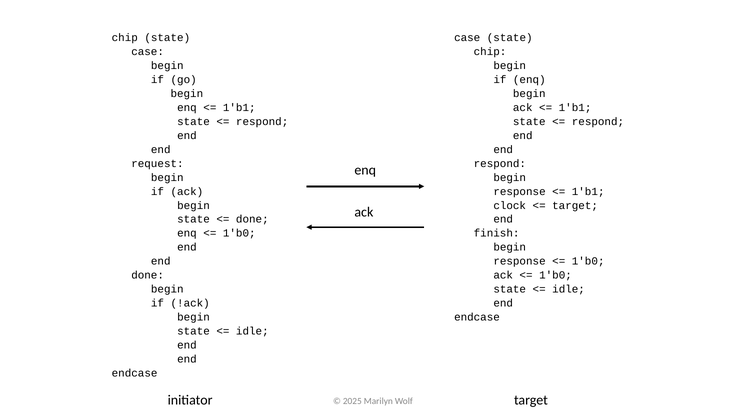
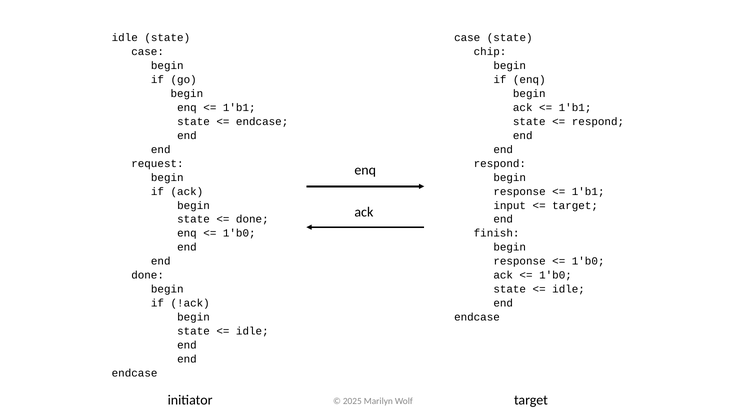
chip at (125, 38): chip -> idle
respond at (262, 121): respond -> endcase
clock: clock -> input
